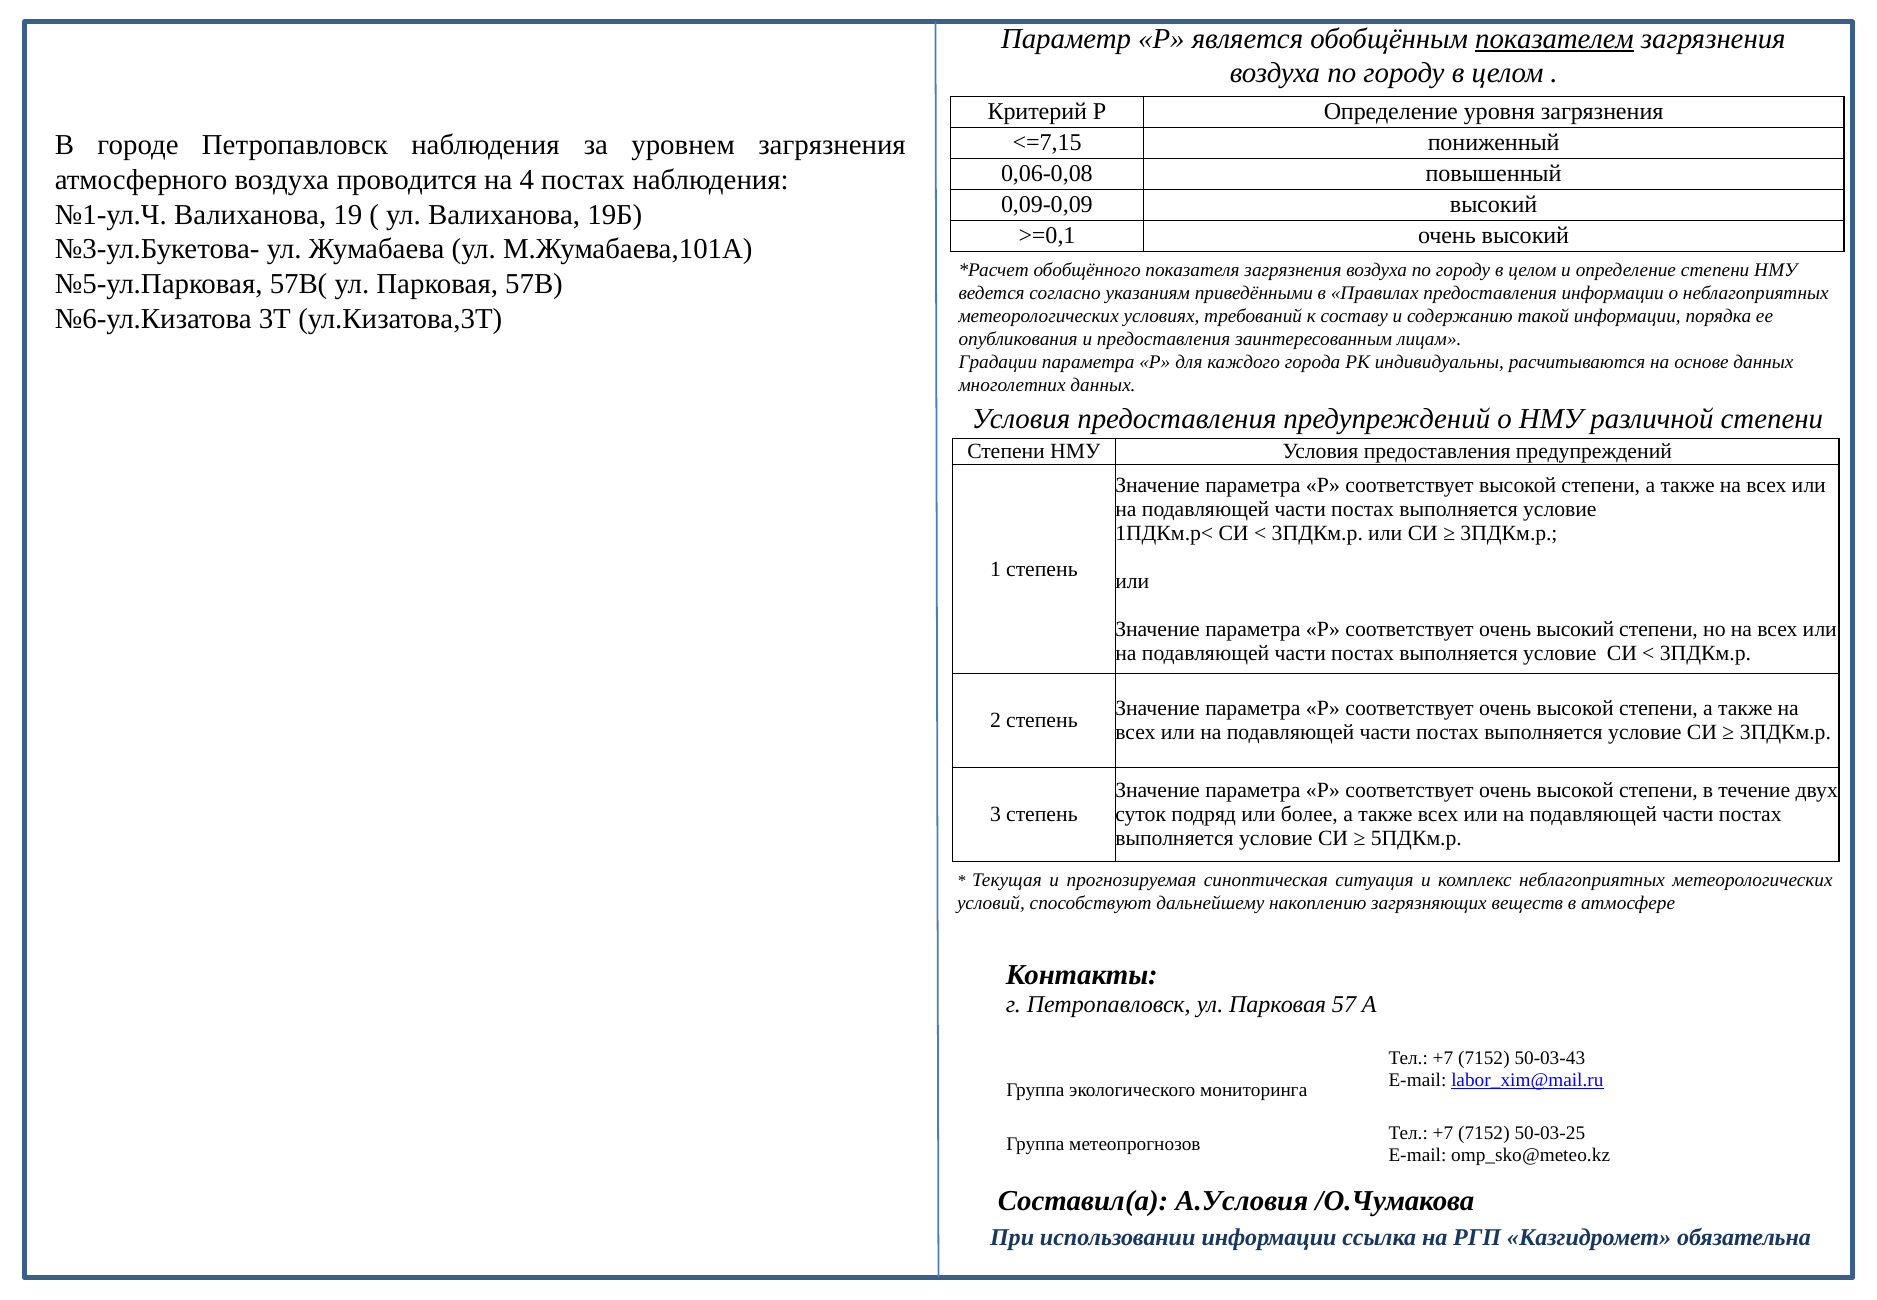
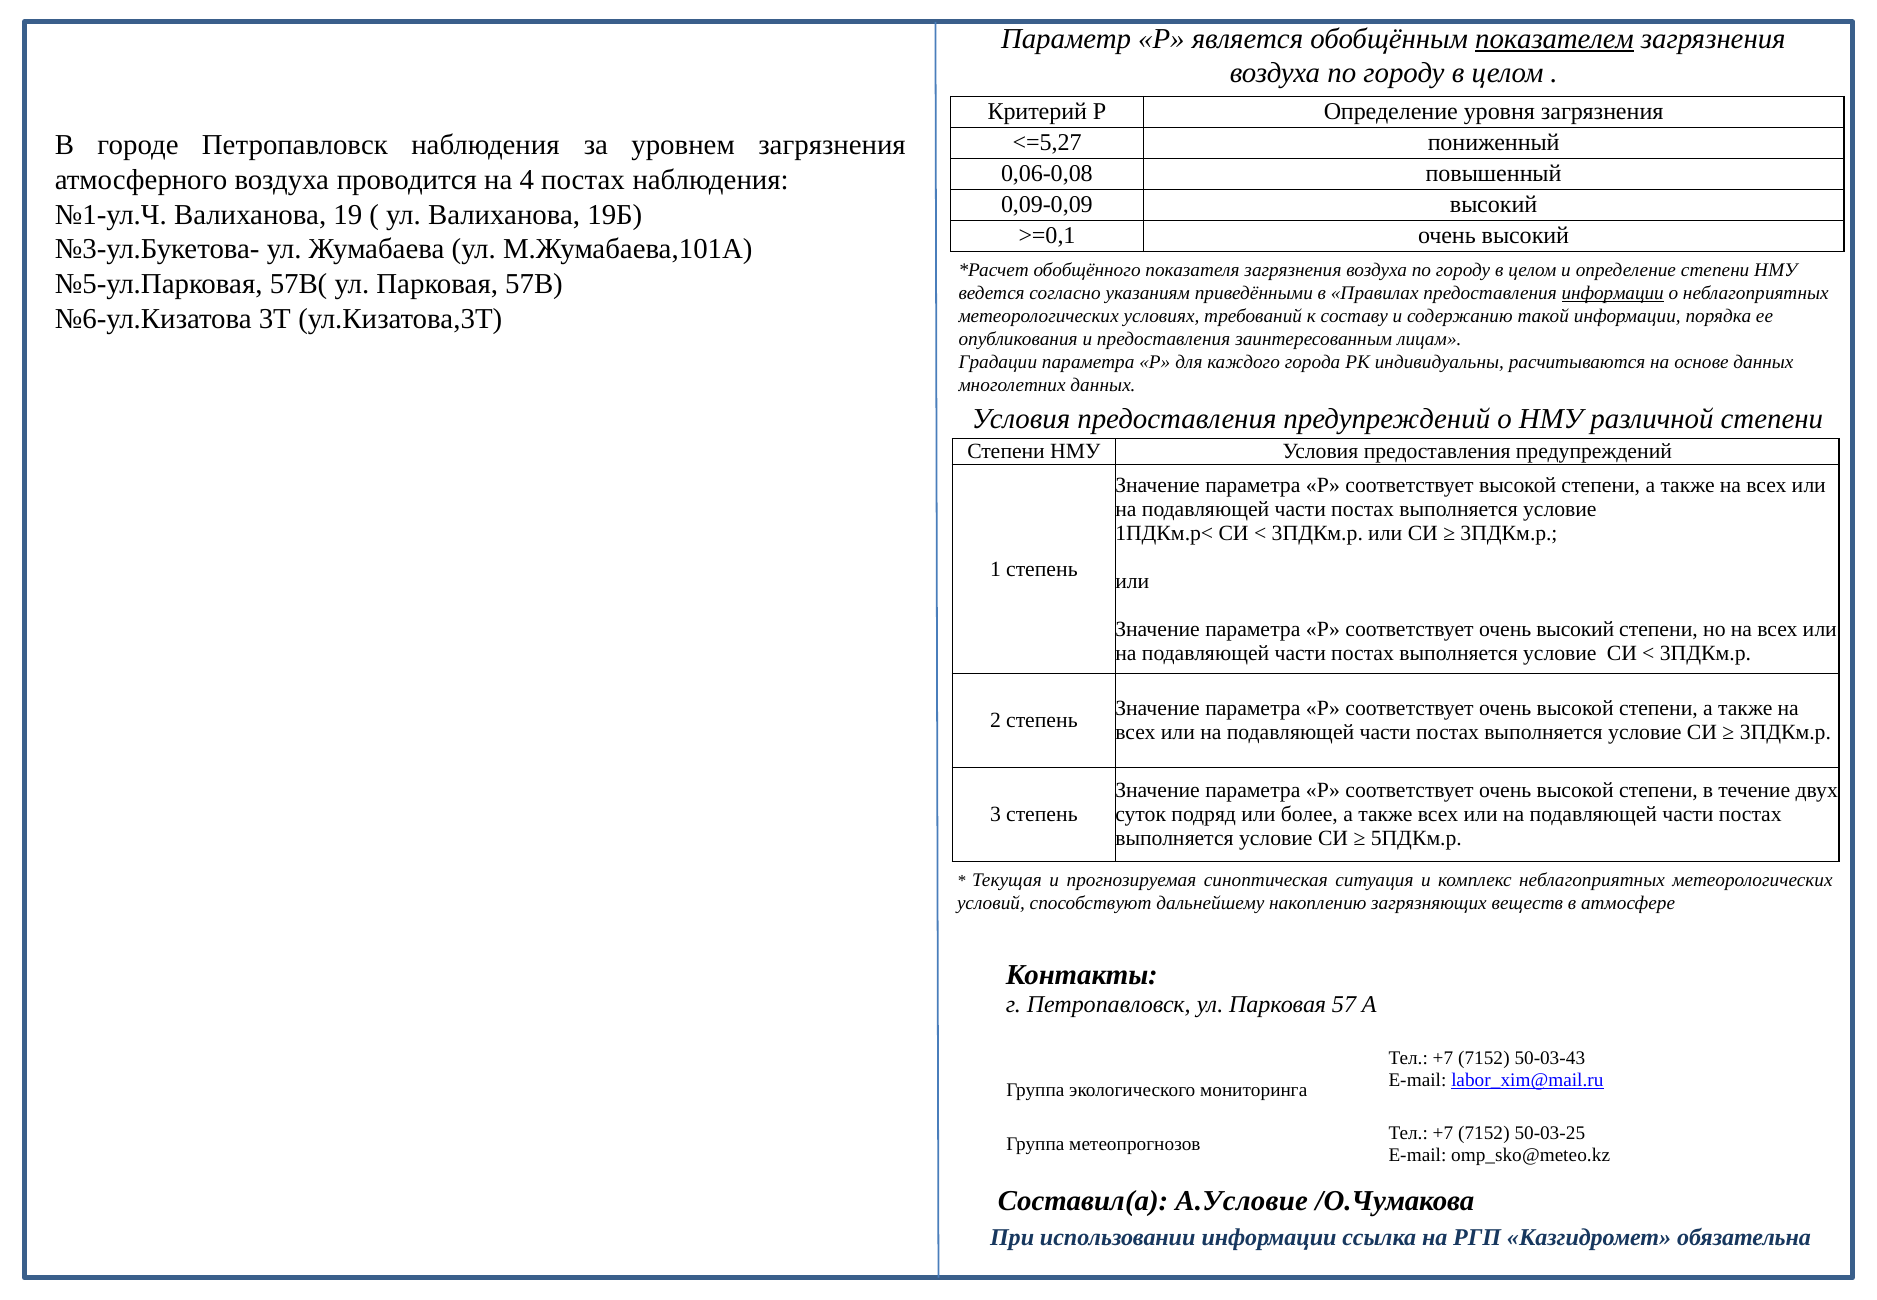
<=7,15: <=7,15 -> <=5,27
информации at (1613, 293) underline: none -> present
А.Условия: А.Условия -> А.Условие
